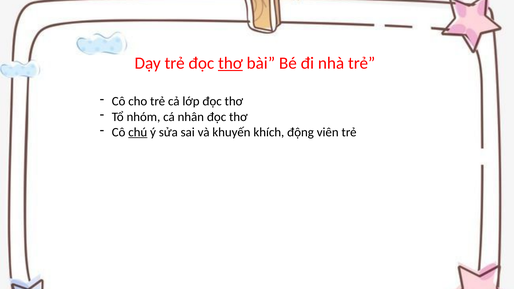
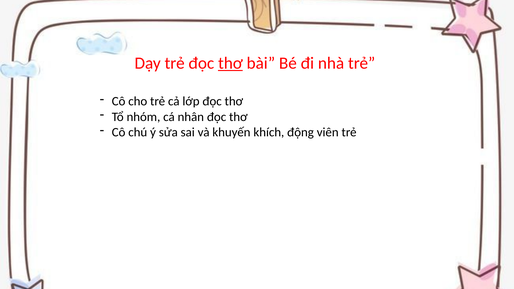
chú underline: present -> none
